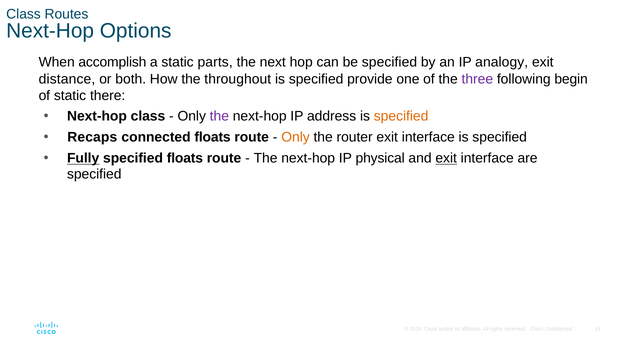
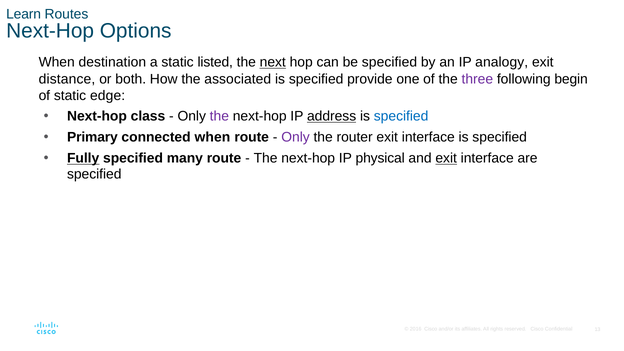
Class at (24, 14): Class -> Learn
accomplish: accomplish -> destination
parts: parts -> listed
next underline: none -> present
throughout: throughout -> associated
there: there -> edge
address underline: none -> present
specified at (401, 116) colour: orange -> blue
Recaps: Recaps -> Primary
connected floats: floats -> when
Only at (296, 137) colour: orange -> purple
specified floats: floats -> many
